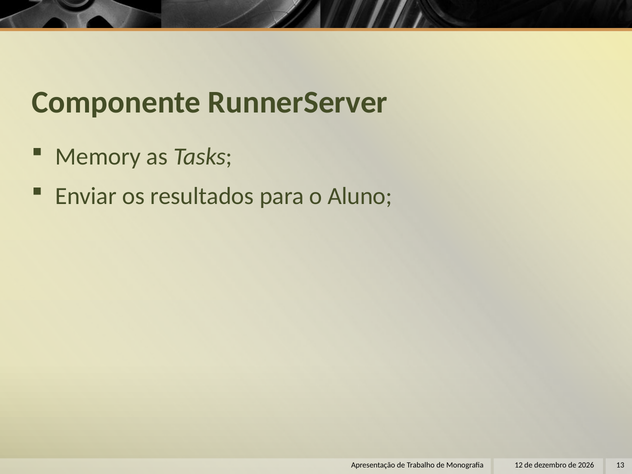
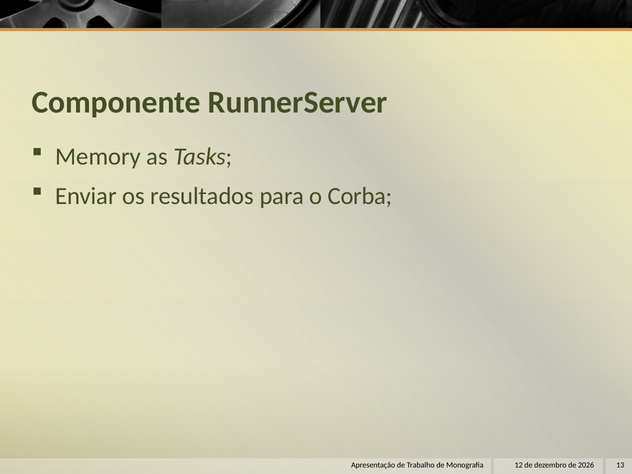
Aluno: Aluno -> Corba
